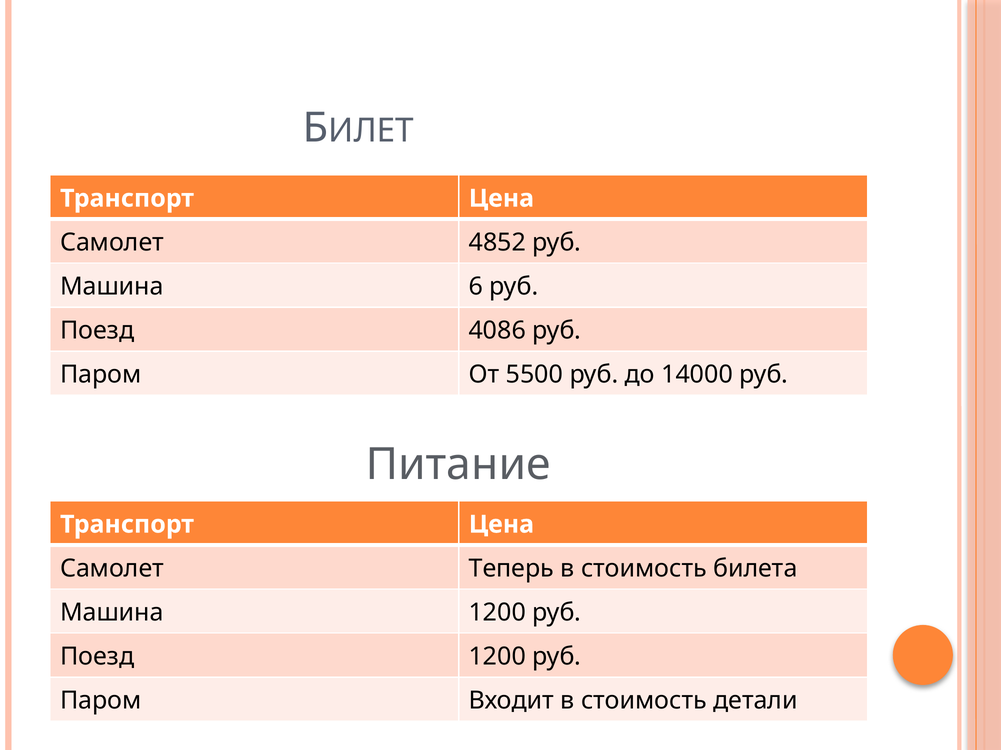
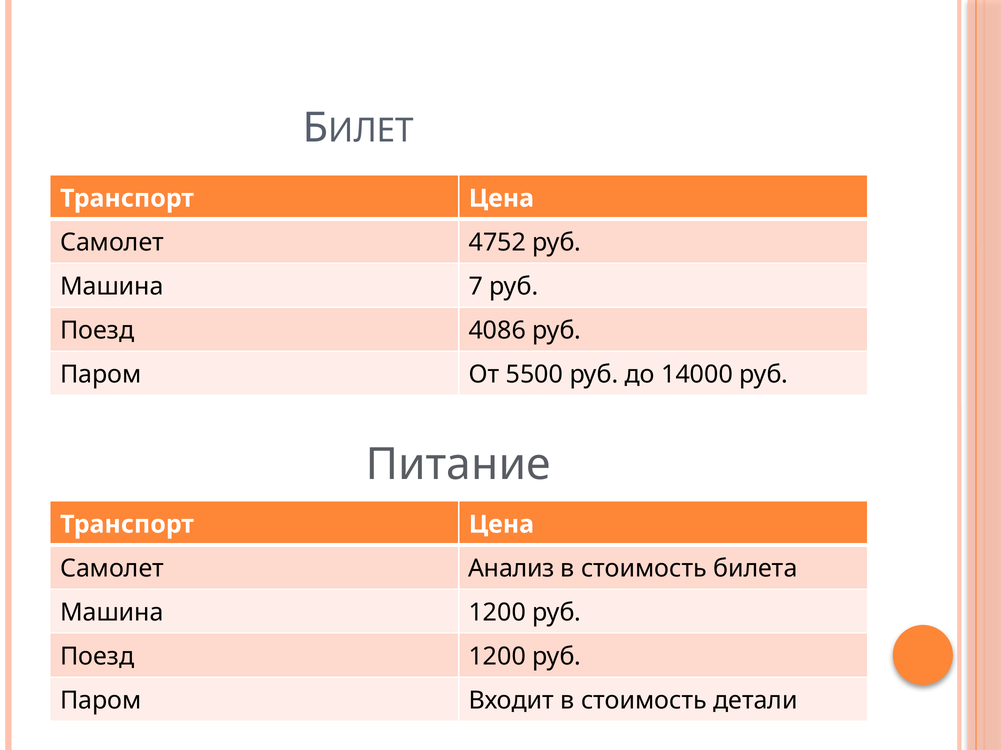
4852: 4852 -> 4752
6: 6 -> 7
Теперь: Теперь -> Анализ
